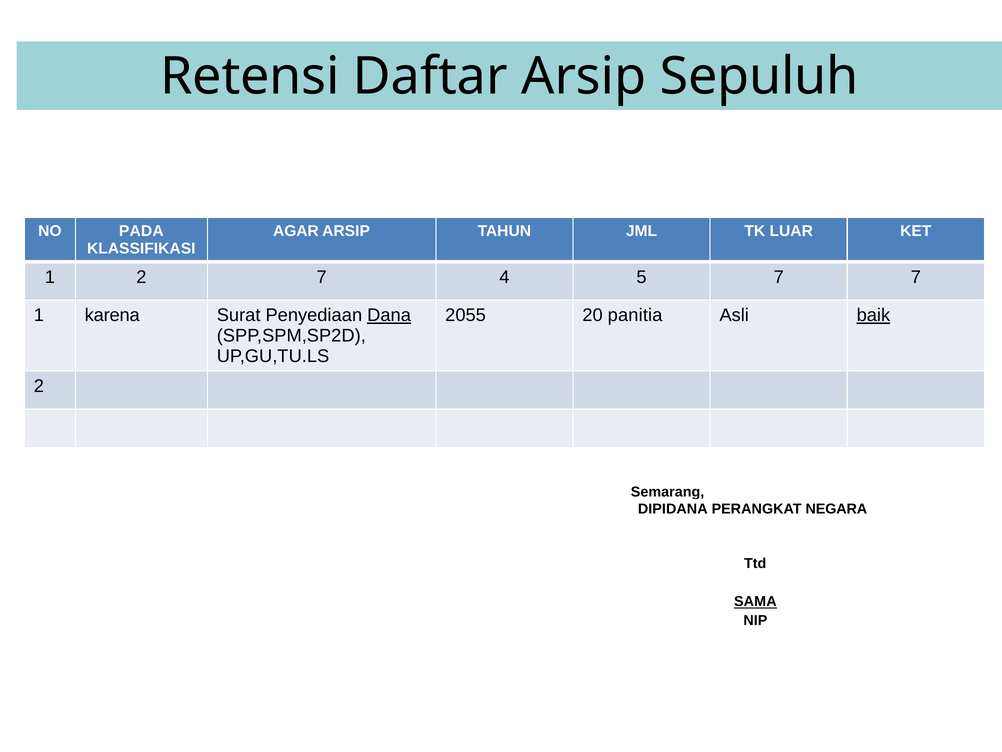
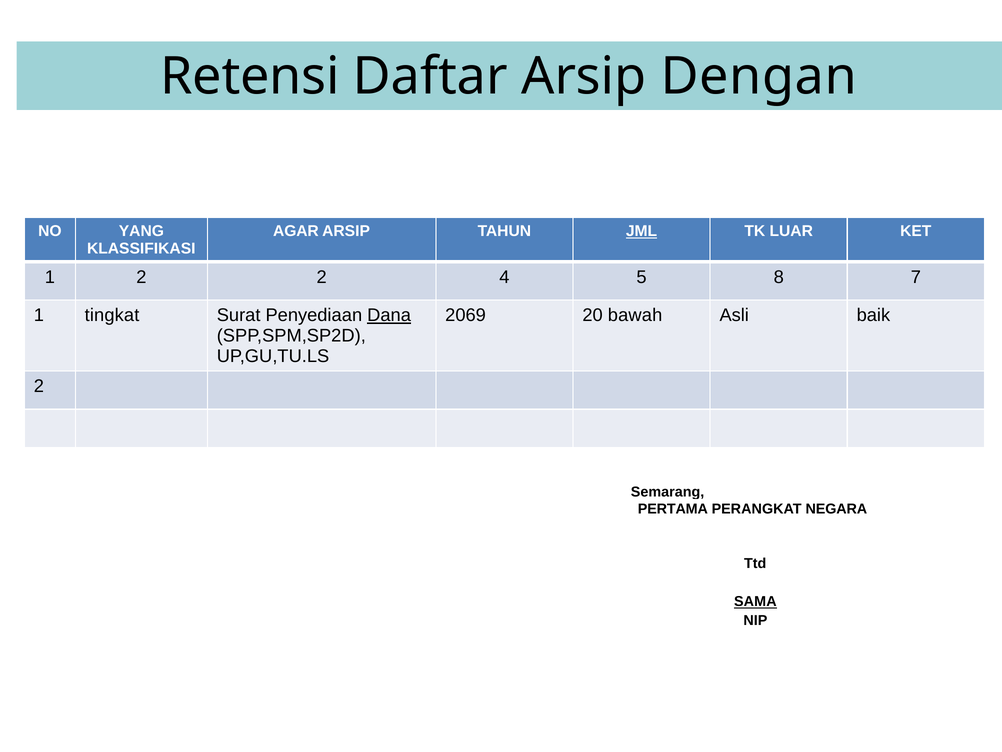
Sepuluh: Sepuluh -> Dengan
PADA: PADA -> YANG
JML underline: none -> present
2 7: 7 -> 2
5 7: 7 -> 8
karena: karena -> tingkat
2055: 2055 -> 2069
panitia: panitia -> bawah
baik underline: present -> none
DIPIDANA: DIPIDANA -> PERTAMA
